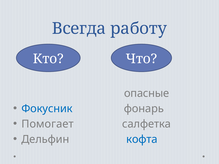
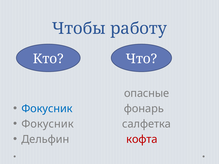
Всегда: Всегда -> Чтобы
Помогает at (48, 124): Помогает -> Фокусник
кофта colour: blue -> red
